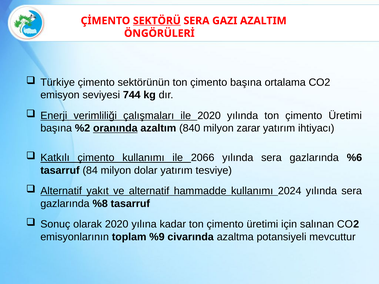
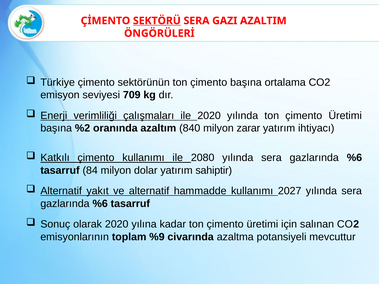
744: 744 -> 709
oranında underline: present -> none
2066: 2066 -> 2080
tesviye: tesviye -> sahiptir
2024: 2024 -> 2027
%8 at (100, 204): %8 -> %6
